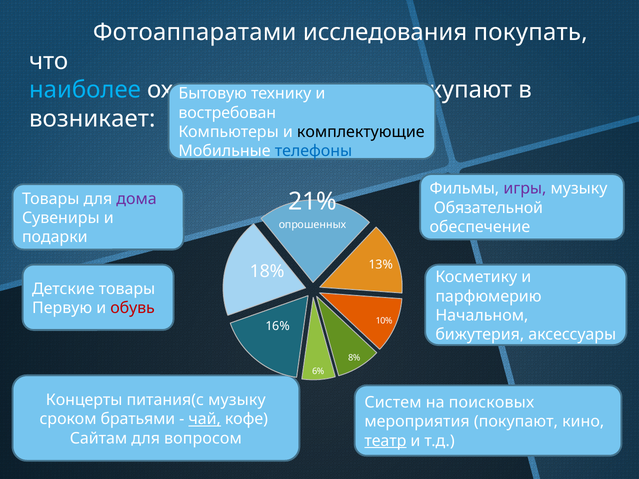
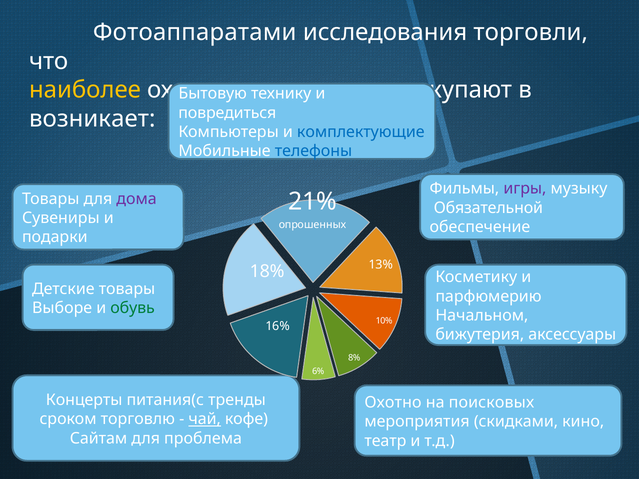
покупать: покупать -> торговли
наиболее colour: light blue -> yellow
востребован: востребован -> повредиться
комплектующие colour: black -> blue
Первую: Первую -> Выборе
обувь colour: red -> green
питания(с музыку: музыку -> тренды
Систем at (393, 403): Систем -> Охотно
братьями: братьями -> торговлю
мероприятия покупают: покупают -> скидками
вопросом: вопросом -> проблема
театр underline: present -> none
